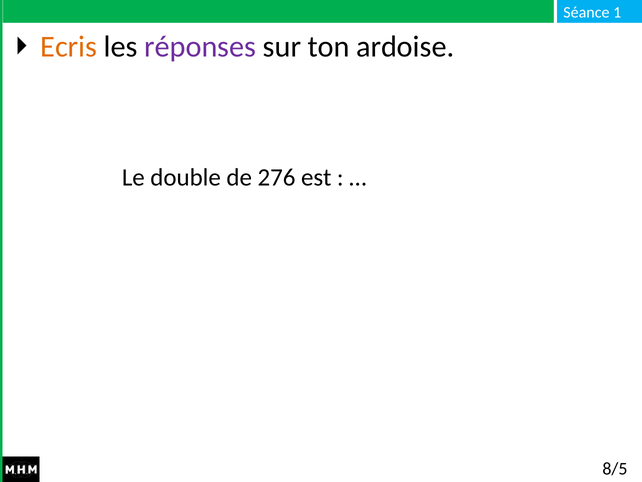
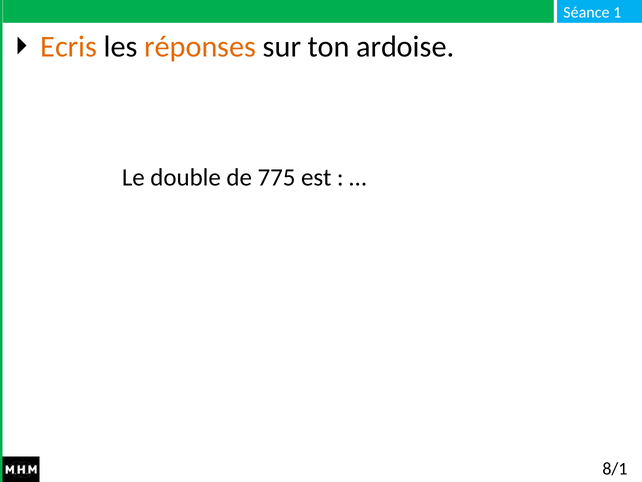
réponses colour: purple -> orange
276: 276 -> 775
8/5: 8/5 -> 8/1
